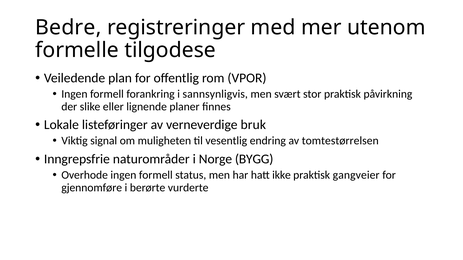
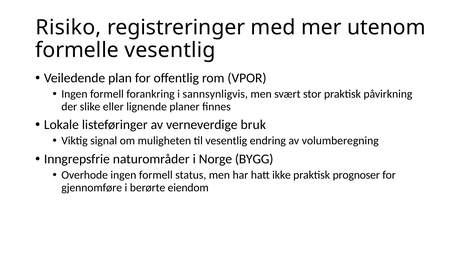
Bedre: Bedre -> Risiko
formelle tilgodese: tilgodese -> vesentlig
tomtestørrelsen: tomtestørrelsen -> volumberegning
gangveier: gangveier -> prognoser
vurderte: vurderte -> eiendom
